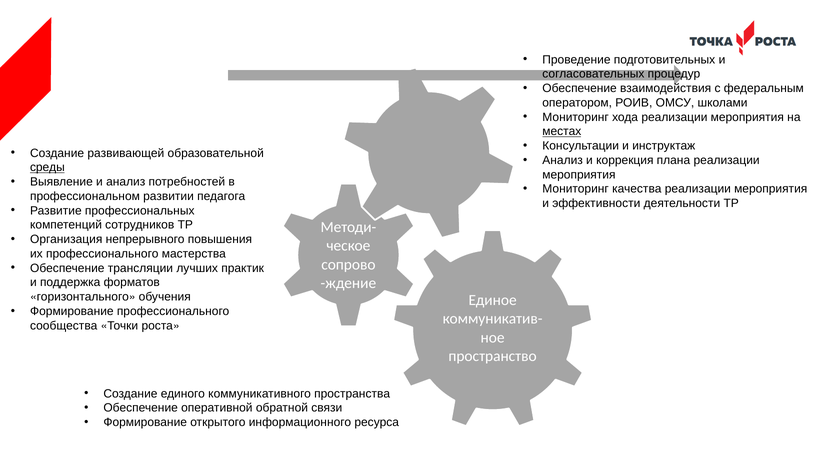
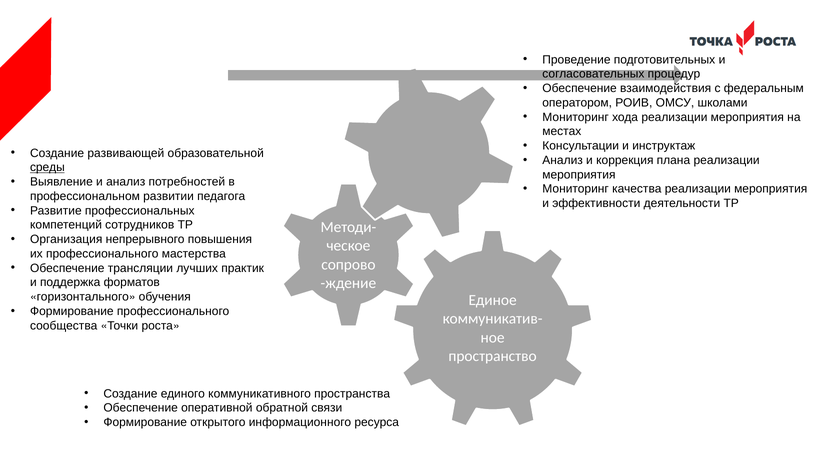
местах underline: present -> none
